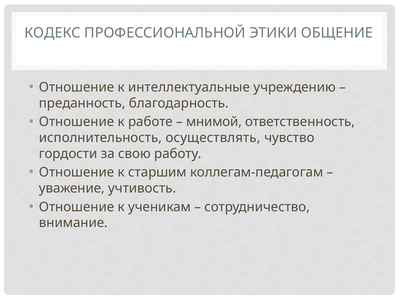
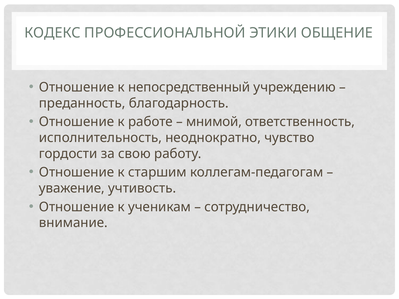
интеллектуальные: интеллектуальные -> непосредственный
осуществлять: осуществлять -> неоднократно
